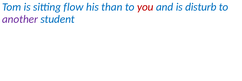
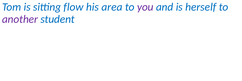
than: than -> area
you colour: red -> purple
disturb: disturb -> herself
